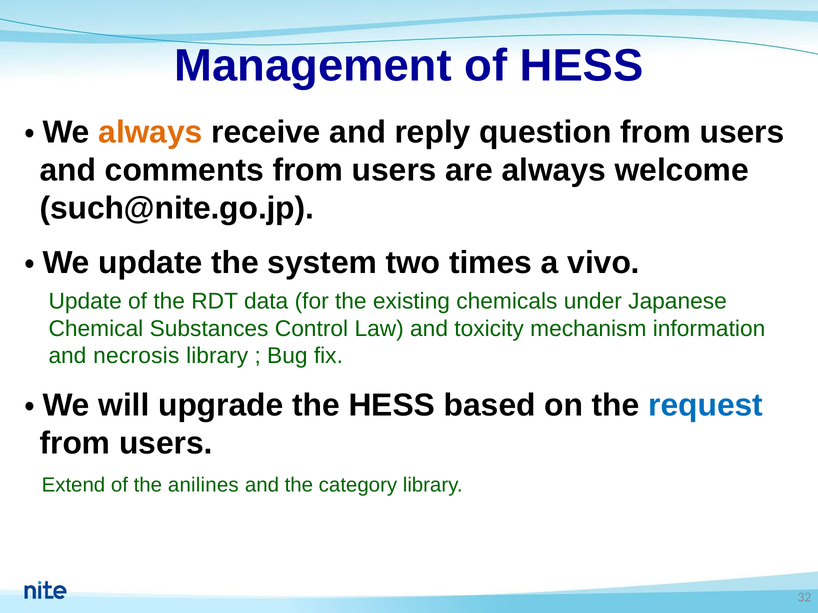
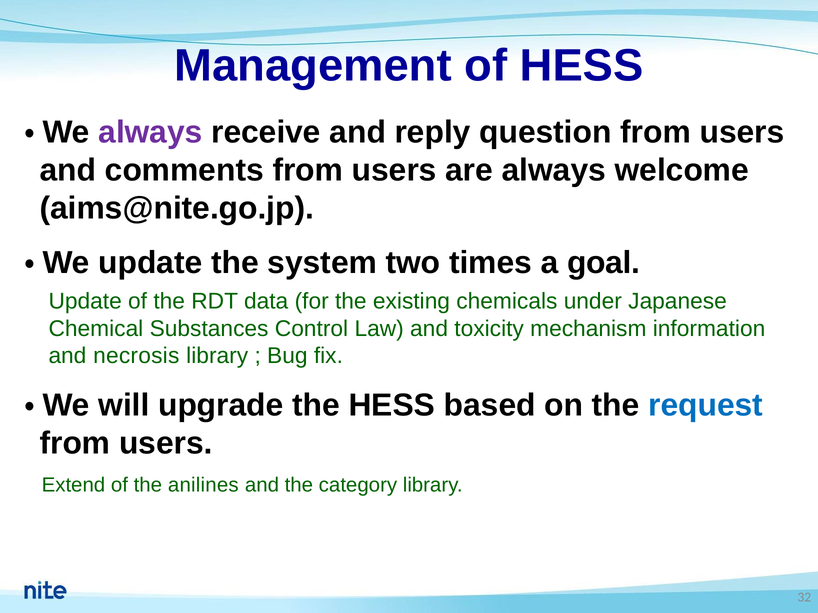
always at (150, 132) colour: orange -> purple
such@nite.go.jp: such@nite.go.jp -> aims@nite.go.jp
vivo: vivo -> goal
